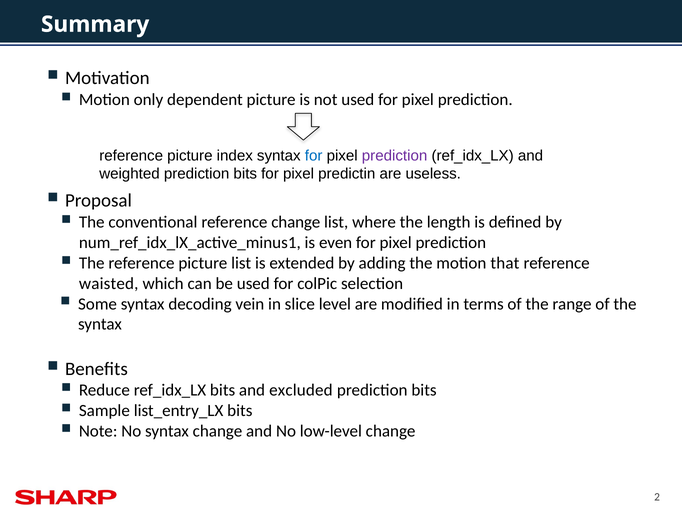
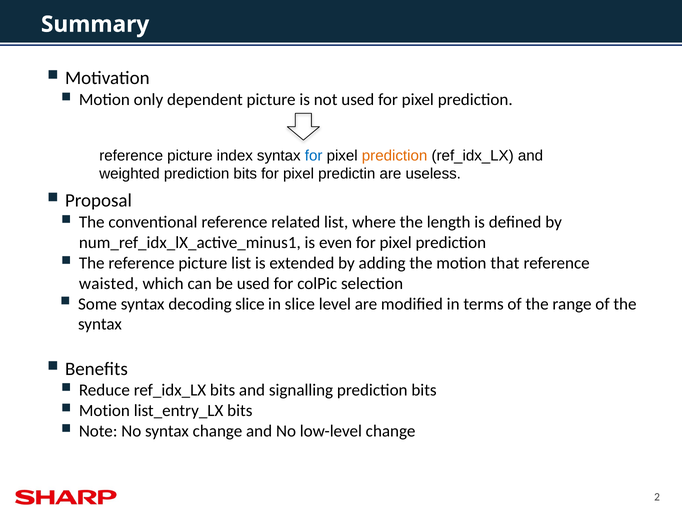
prediction at (395, 156) colour: purple -> orange
reference change: change -> related
decoding vein: vein -> slice
excluded: excluded -> signalling
Sample at (104, 411): Sample -> Motion
